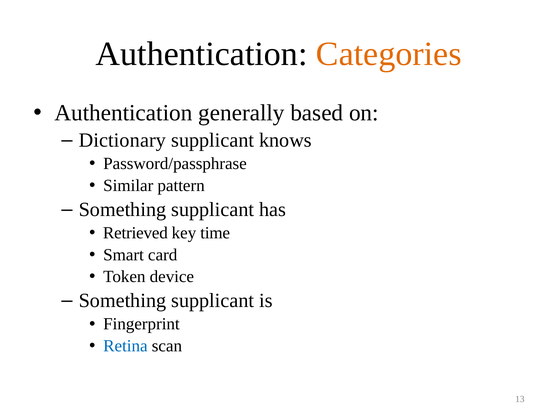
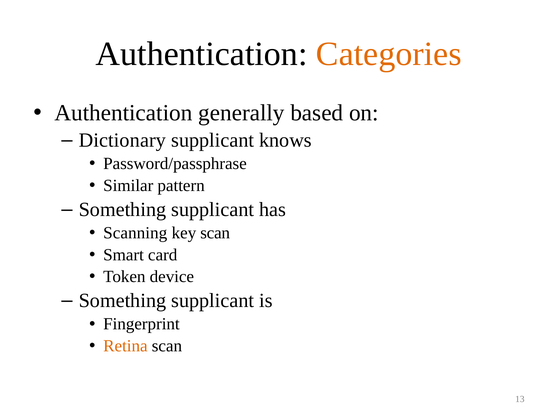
Retrieved: Retrieved -> Scanning
key time: time -> scan
Retina colour: blue -> orange
